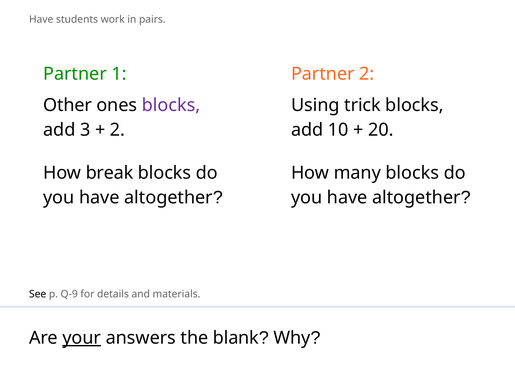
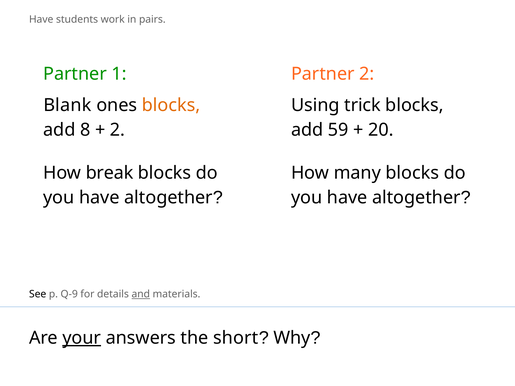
Other: Other -> Blank
blocks at (171, 105) colour: purple -> orange
3: 3 -> 8
10: 10 -> 59
and underline: none -> present
blank: blank -> short
